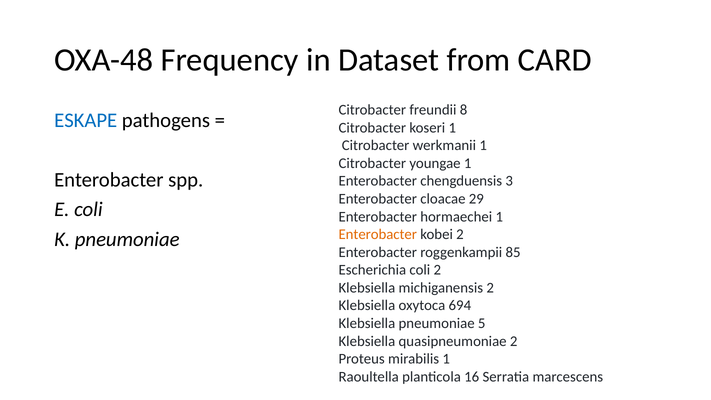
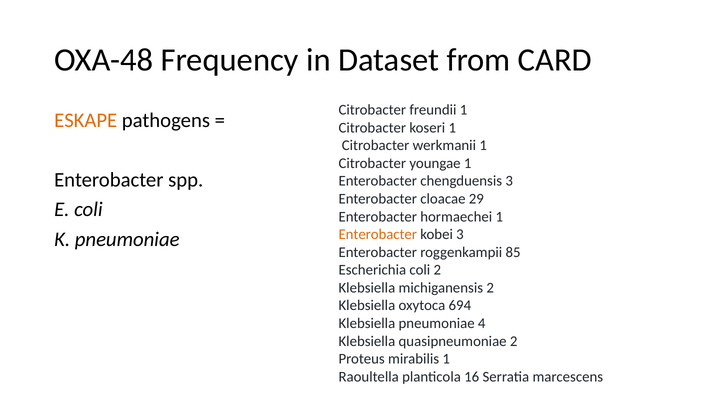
freundii 8: 8 -> 1
ESKAPE colour: blue -> orange
kobei 2: 2 -> 3
5: 5 -> 4
